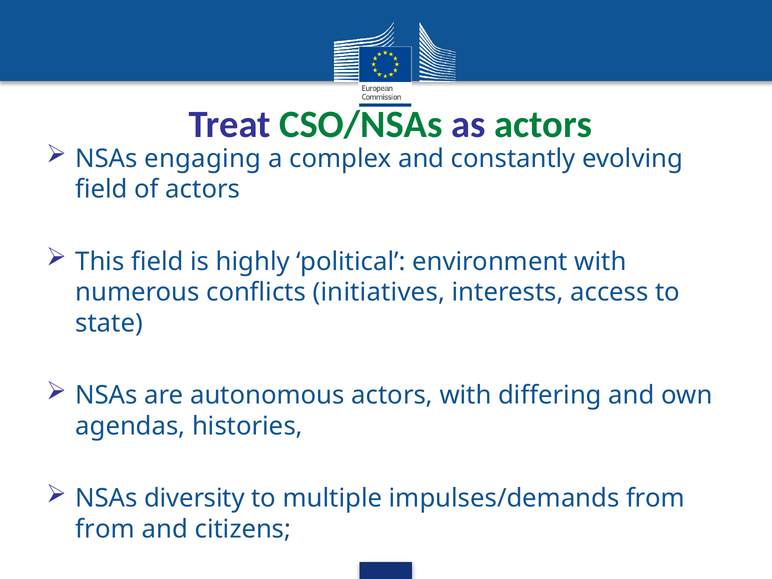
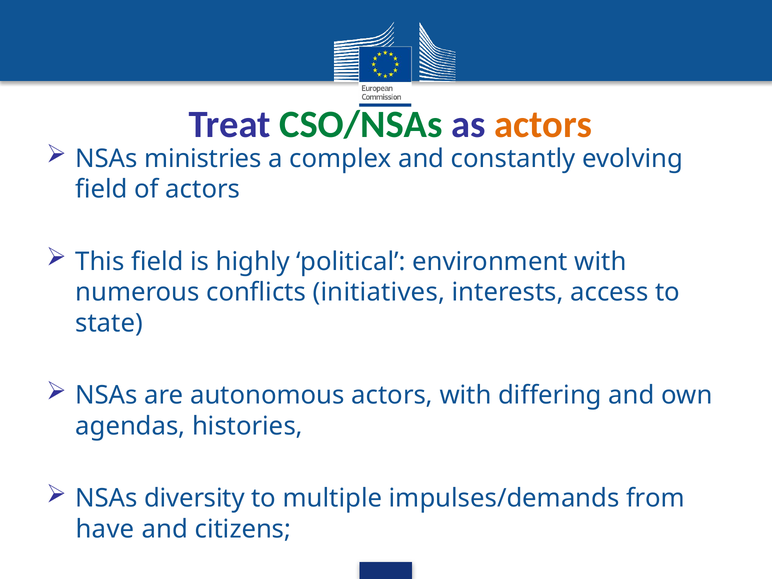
actors at (543, 125) colour: green -> orange
engaging: engaging -> ministries
from at (105, 529): from -> have
